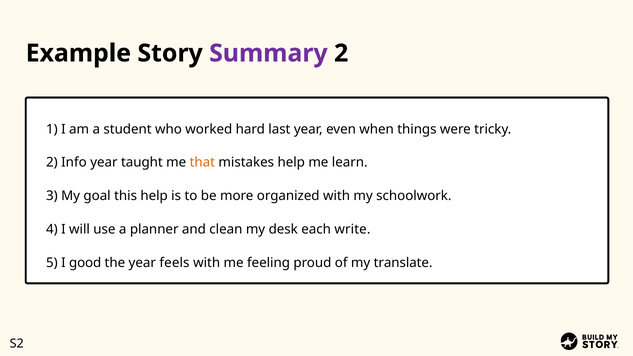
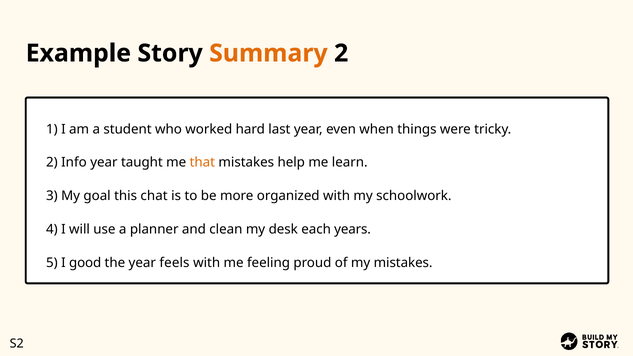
Summary colour: purple -> orange
this help: help -> chat
write: write -> years
my translate: translate -> mistakes
